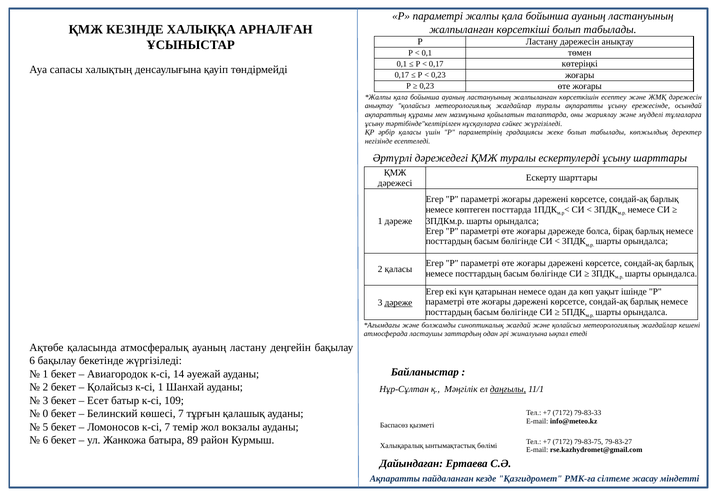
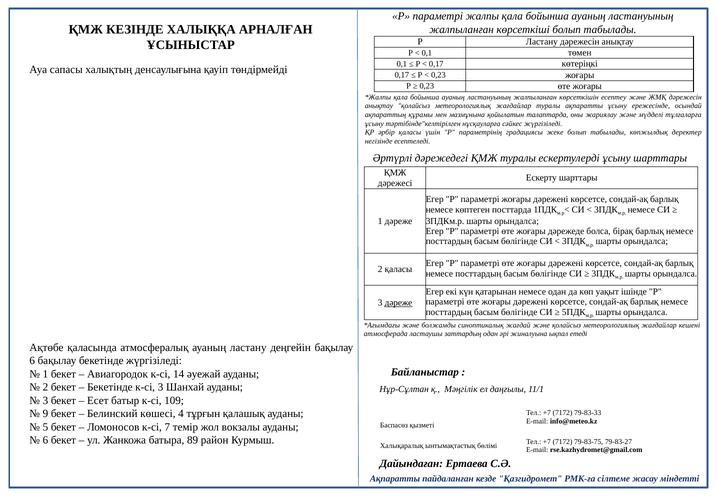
Қолайсыз at (110, 388): Қолайсыз -> Бекетінде
к-сі 1: 1 -> 3
даңғылы underline: present -> none
0: 0 -> 9
көшесі 7: 7 -> 4
